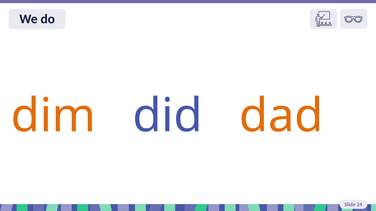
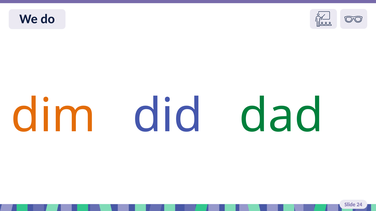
dad colour: orange -> green
